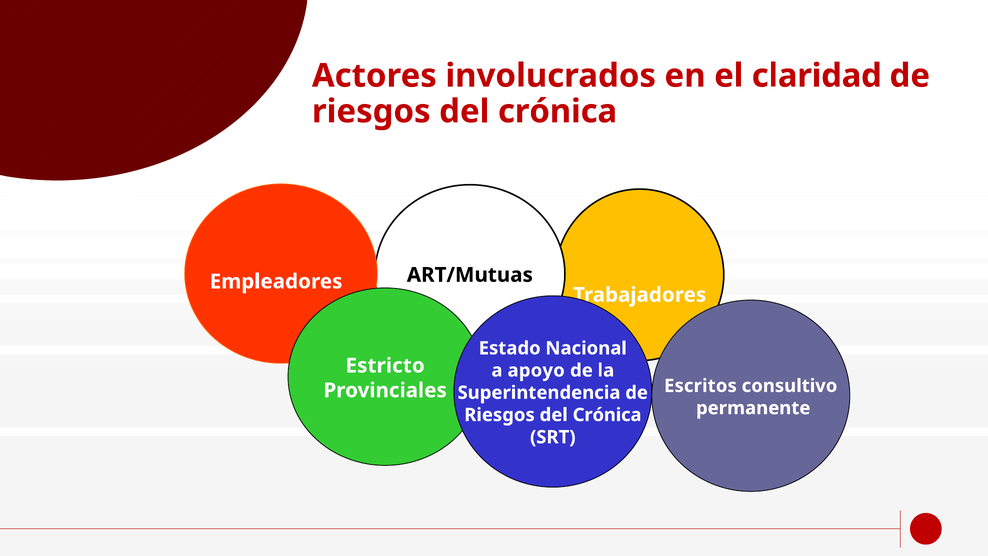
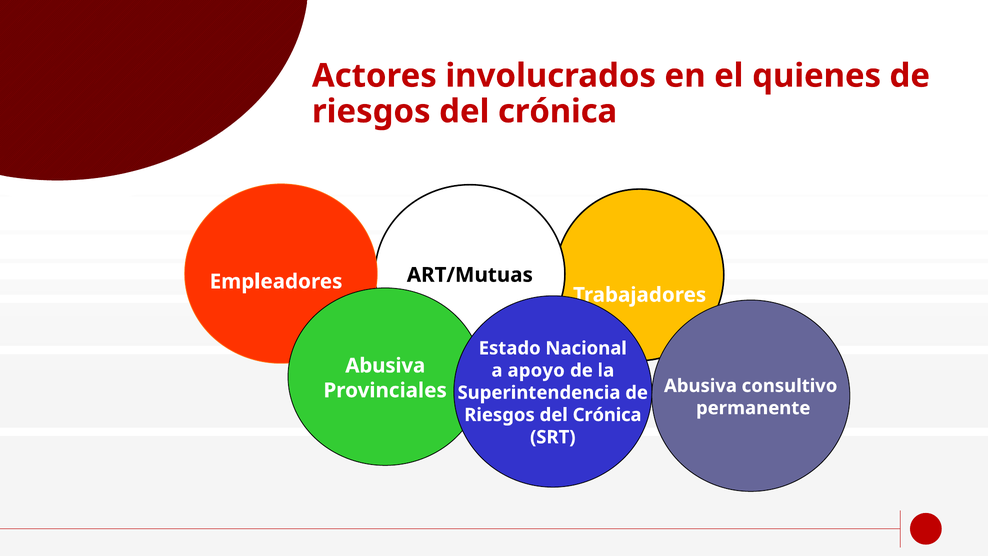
claridad: claridad -> quienes
Estricto at (385, 366): Estricto -> Abusiva
Escritos at (700, 386): Escritos -> Abusiva
